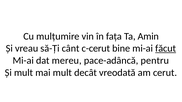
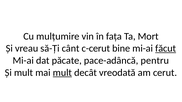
Amin: Amin -> Mort
mereu: mereu -> păcate
mult at (62, 73) underline: none -> present
